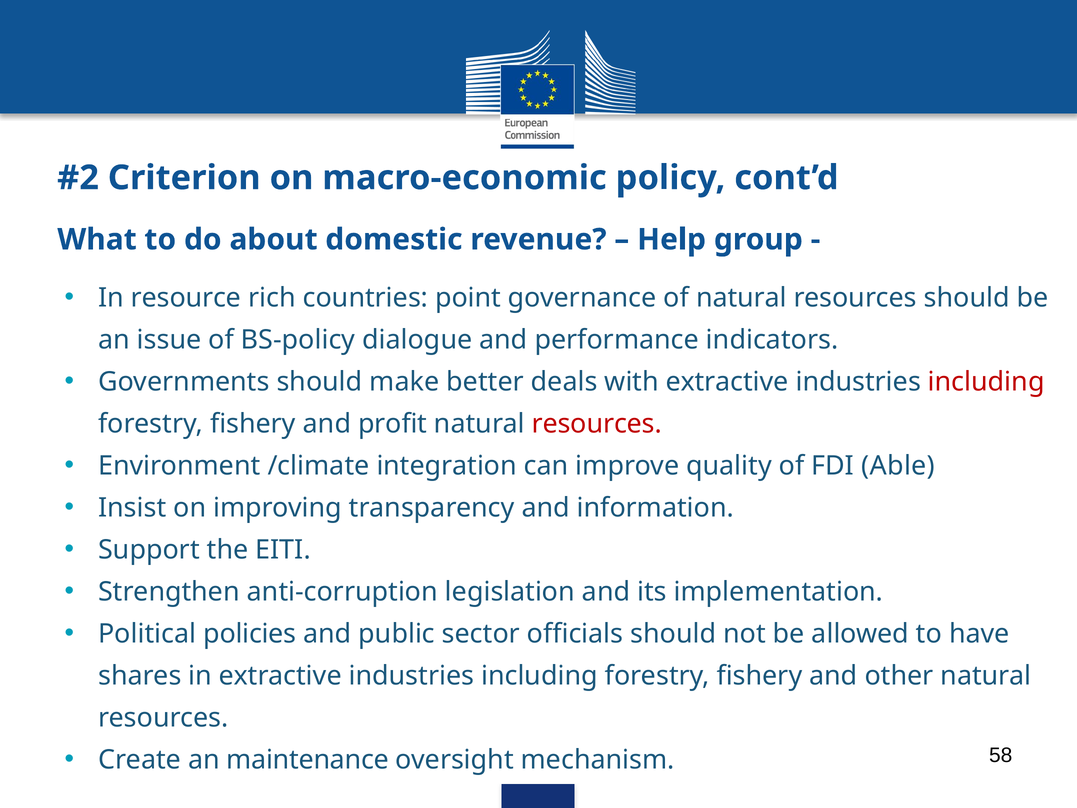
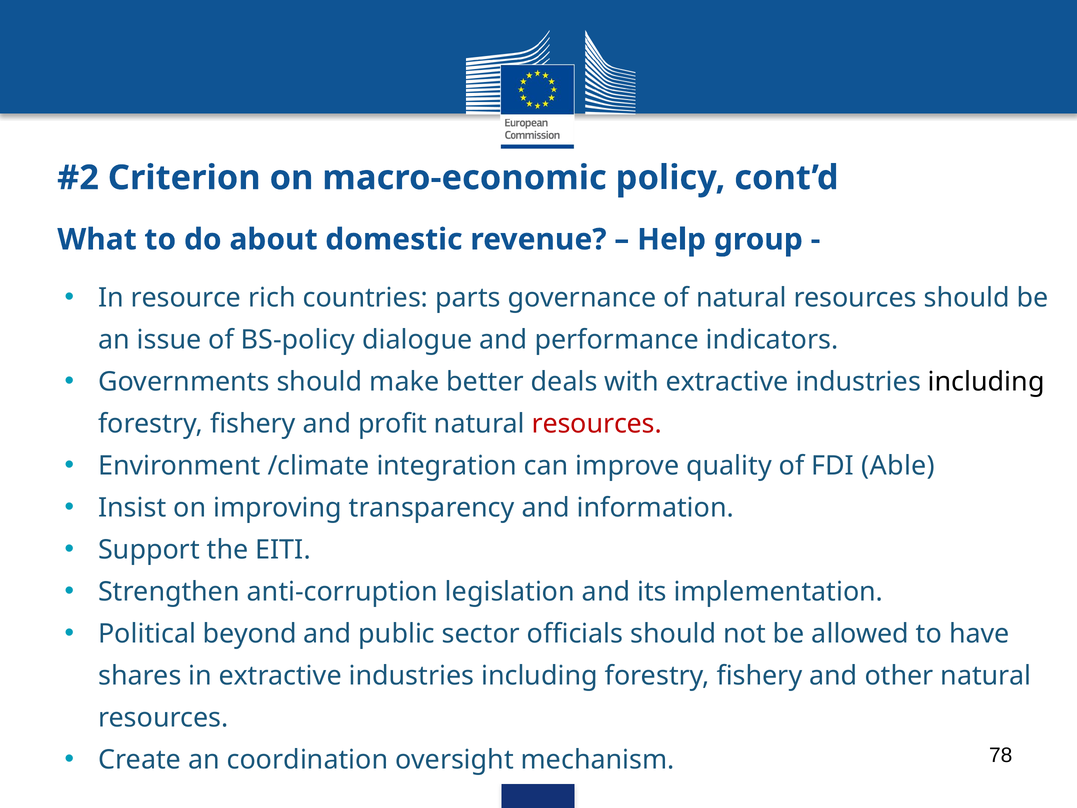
point: point -> parts
including at (986, 382) colour: red -> black
policies: policies -> beyond
maintenance: maintenance -> coordination
58: 58 -> 78
